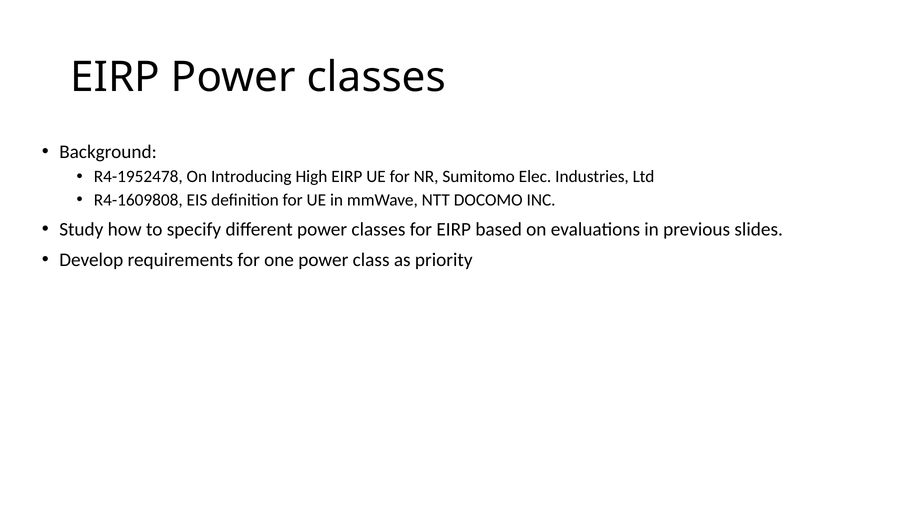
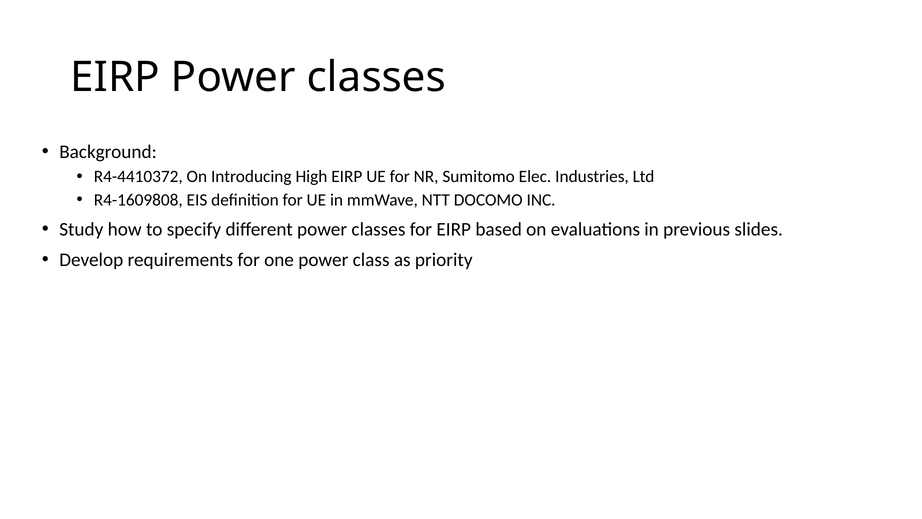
R4-1952478: R4-1952478 -> R4-4410372
